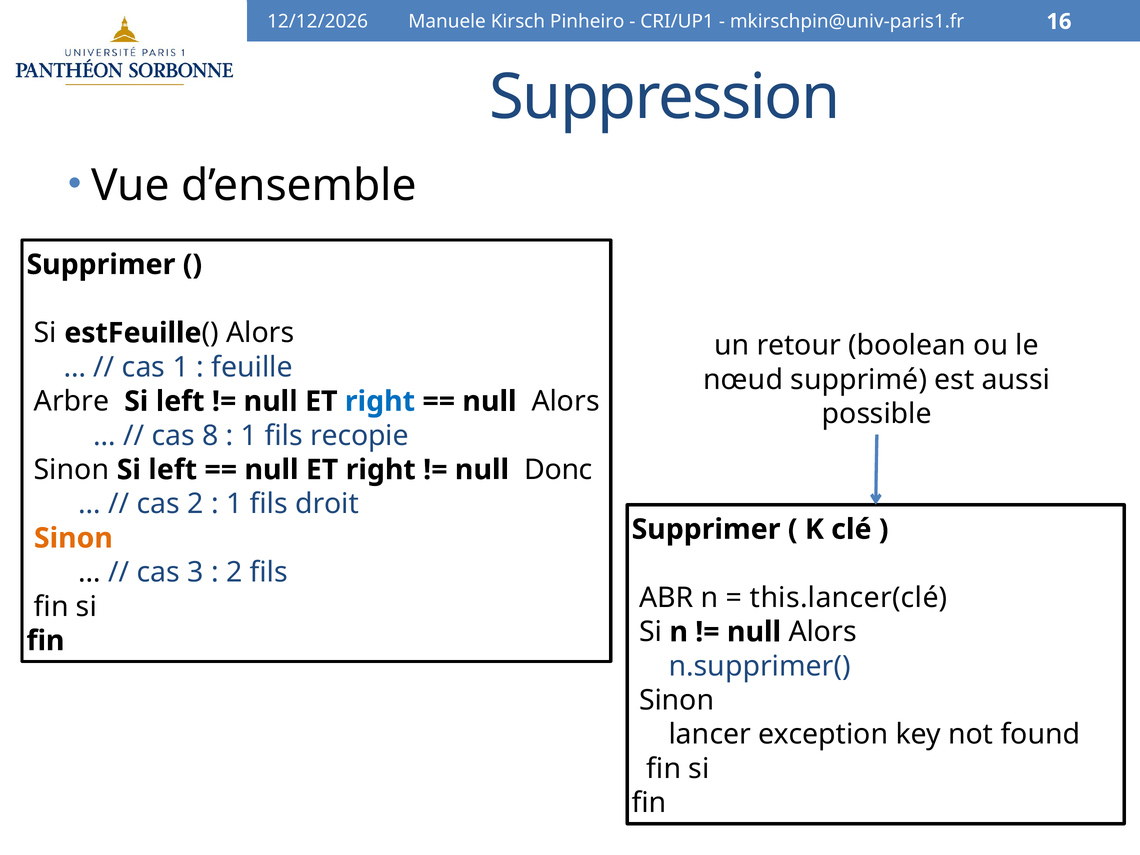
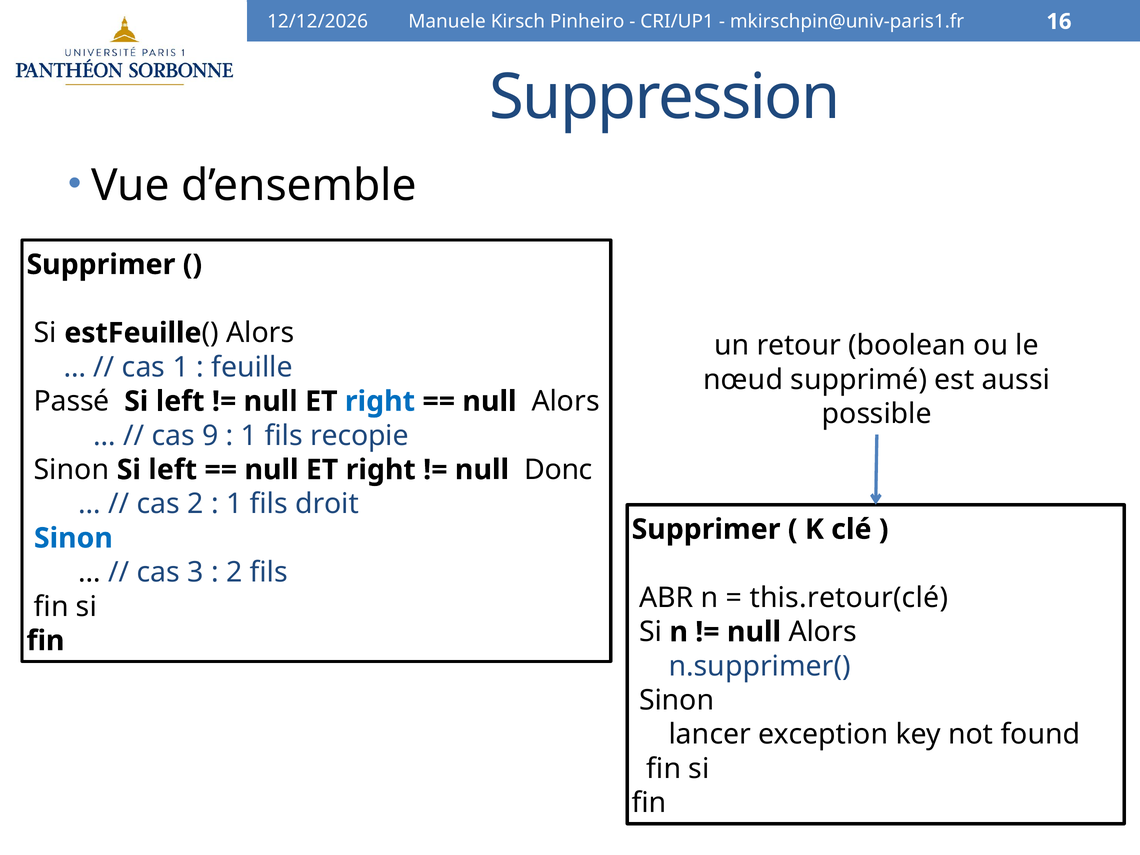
Arbre: Arbre -> Passé
8: 8 -> 9
Sinon at (73, 538) colour: orange -> blue
this.lancer(clé: this.lancer(clé -> this.retour(clé
